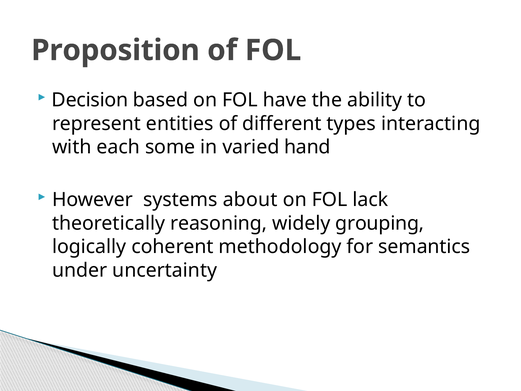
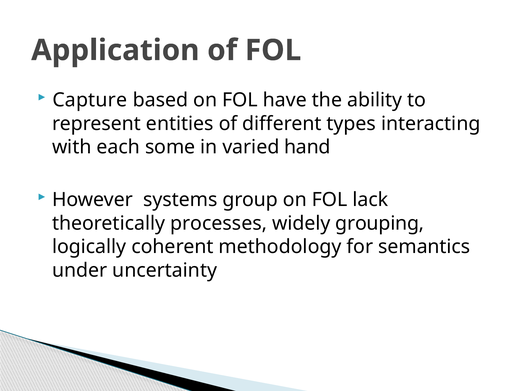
Proposition: Proposition -> Application
Decision: Decision -> Capture
about: about -> group
reasoning: reasoning -> processes
